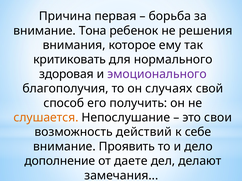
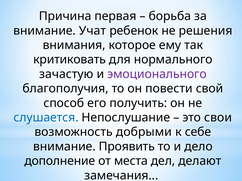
Тона: Тона -> Учат
здоровая: здоровая -> зачастую
случаях: случаях -> повести
слушается colour: orange -> blue
действий: действий -> добрыми
даете: даете -> места
